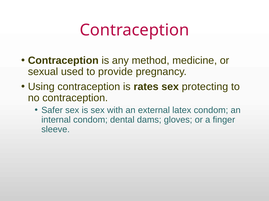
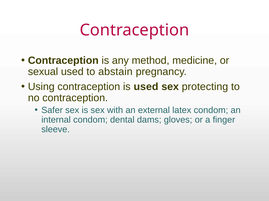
provide: provide -> abstain
is rates: rates -> used
